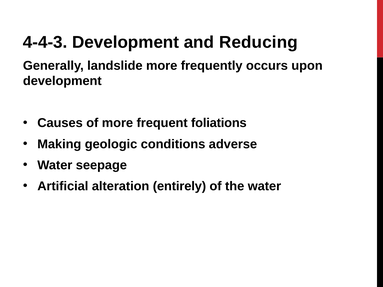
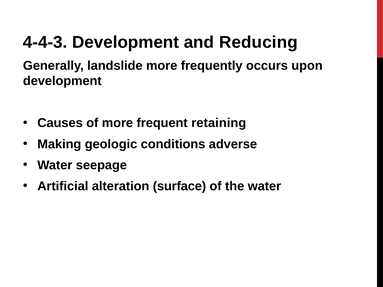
foliations: foliations -> retaining
entirely: entirely -> surface
